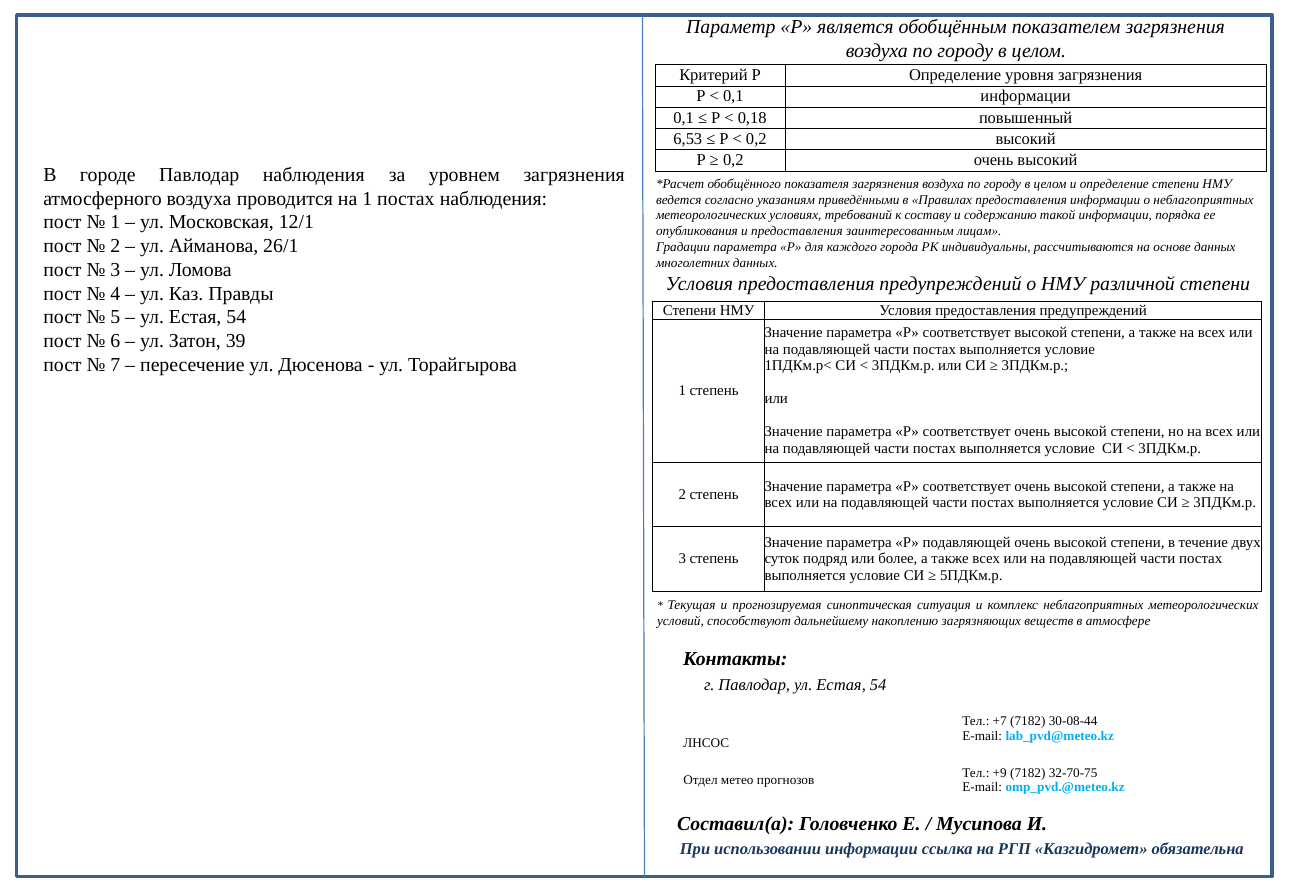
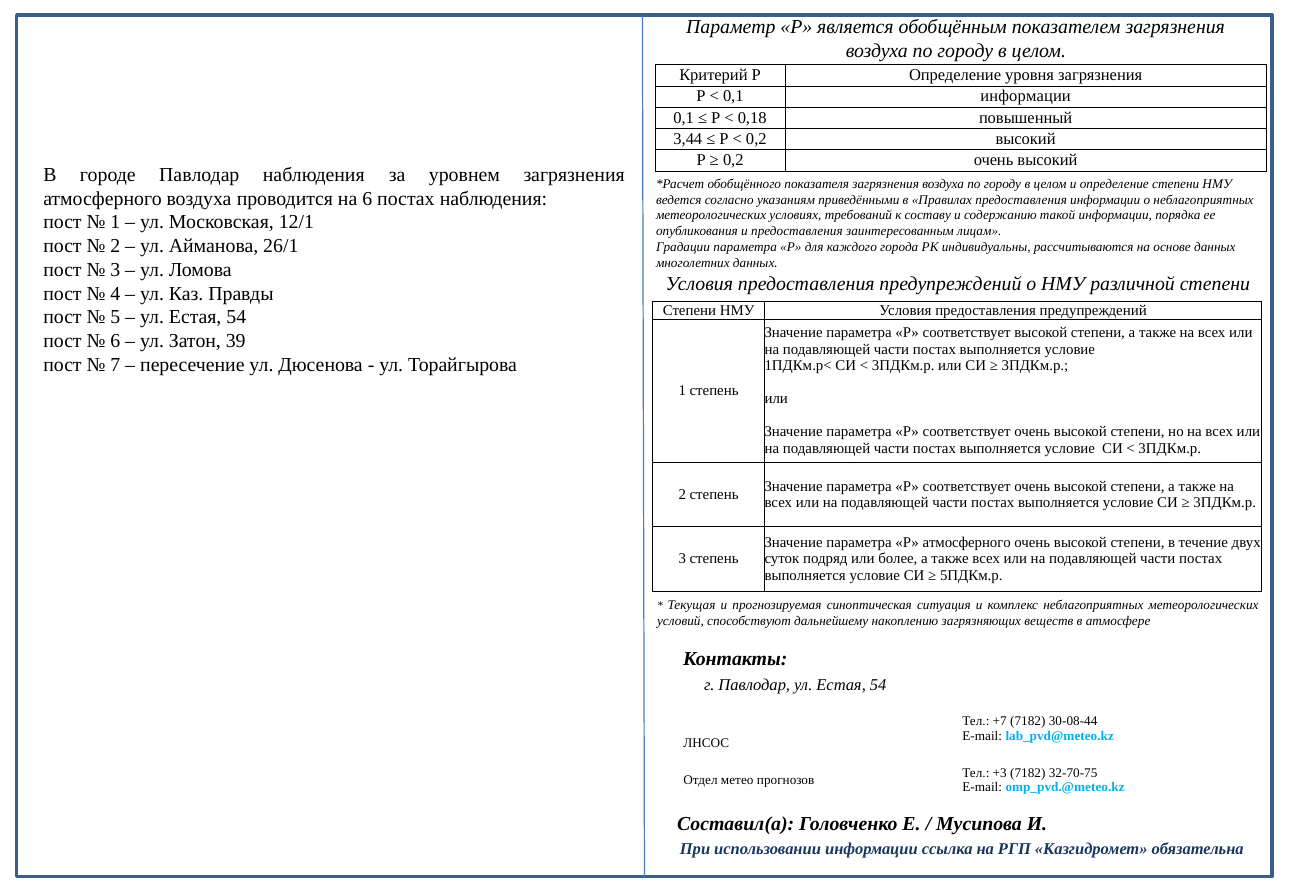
6,53: 6,53 -> 3,44
на 1: 1 -> 6
Р подавляющей: подавляющей -> атмосферного
+9: +9 -> +3
